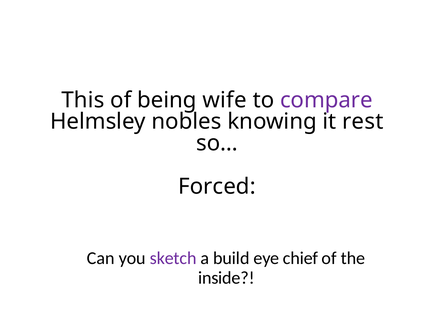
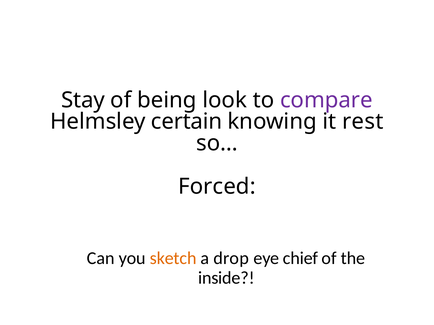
This: This -> Stay
wife: wife -> look
nobles: nobles -> certain
sketch colour: purple -> orange
build: build -> drop
